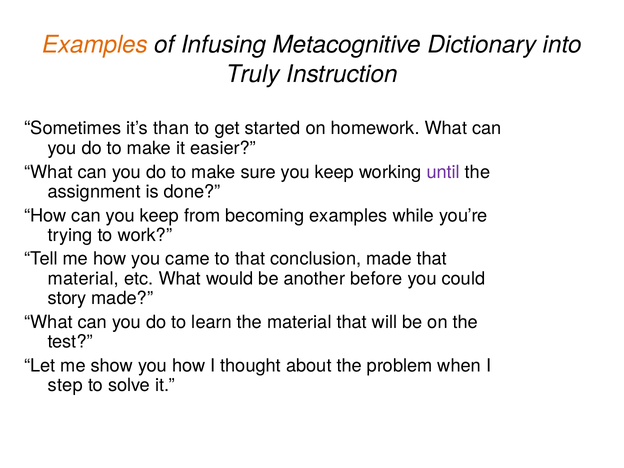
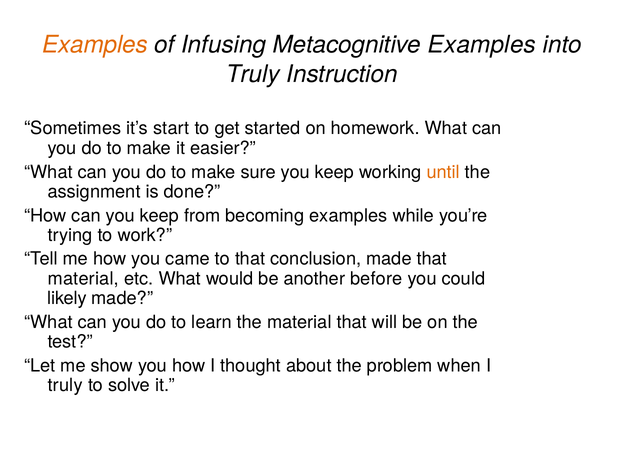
Metacognitive Dictionary: Dictionary -> Examples
than: than -> start
until colour: purple -> orange
story: story -> likely
step at (65, 385): step -> truly
